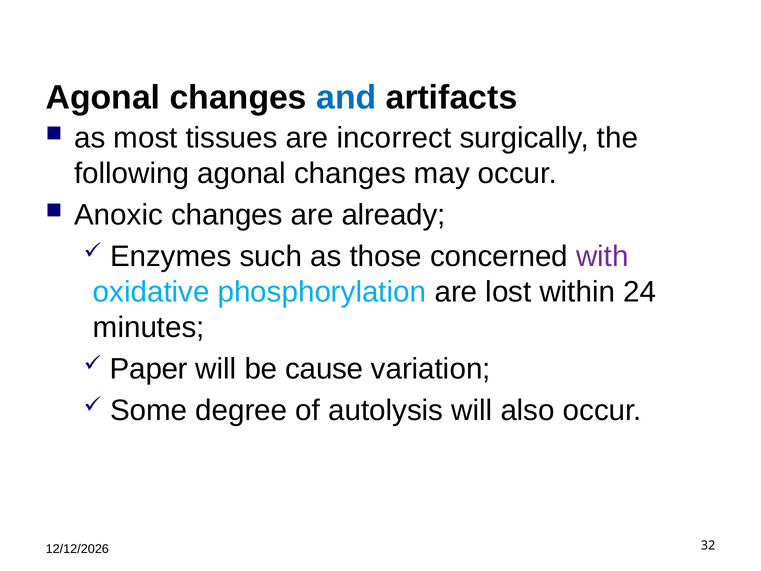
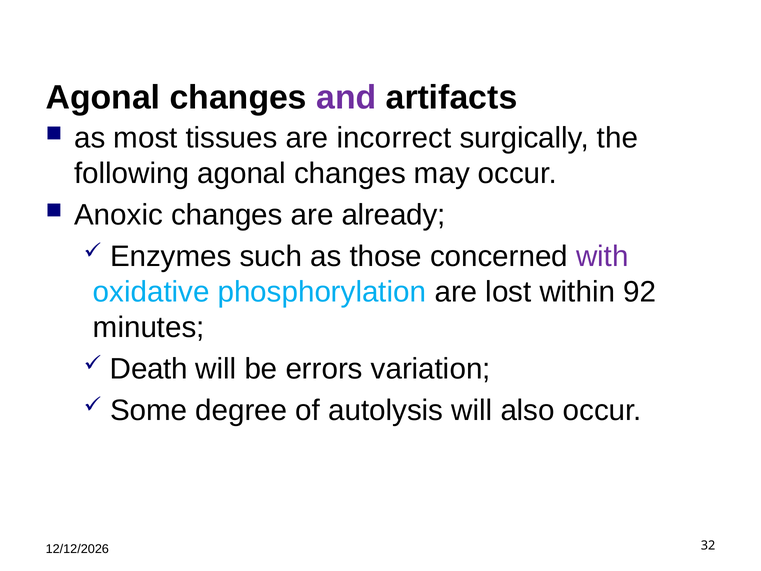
and colour: blue -> purple
24: 24 -> 92
Paper: Paper -> Death
cause: cause -> errors
